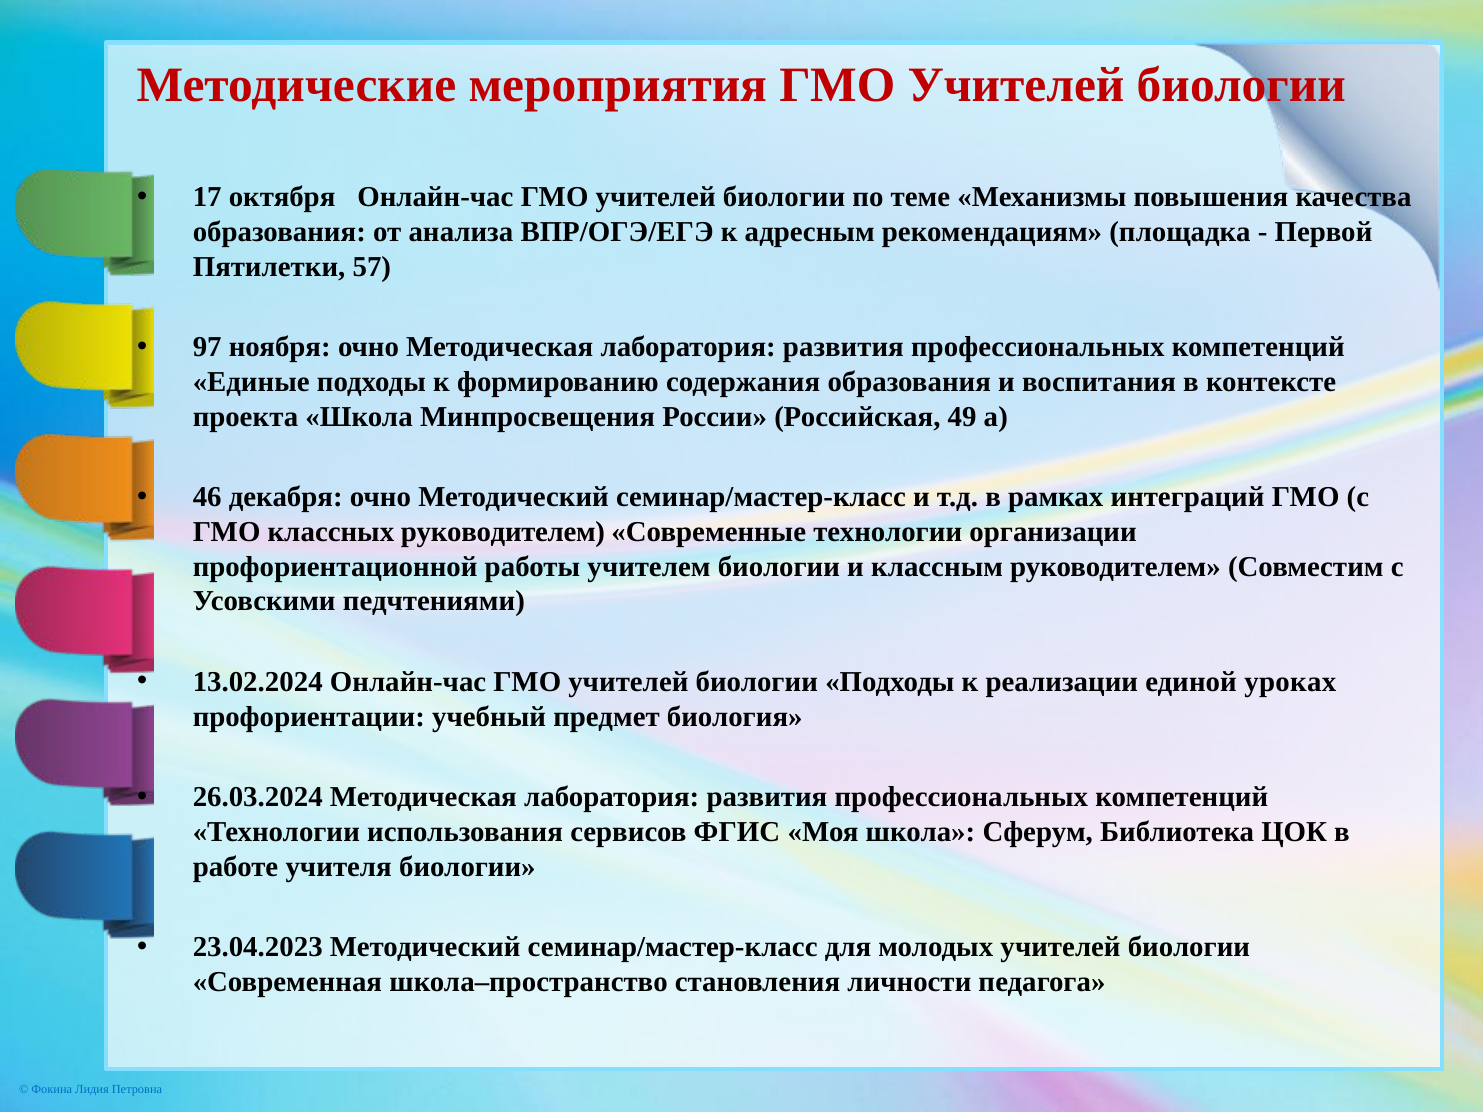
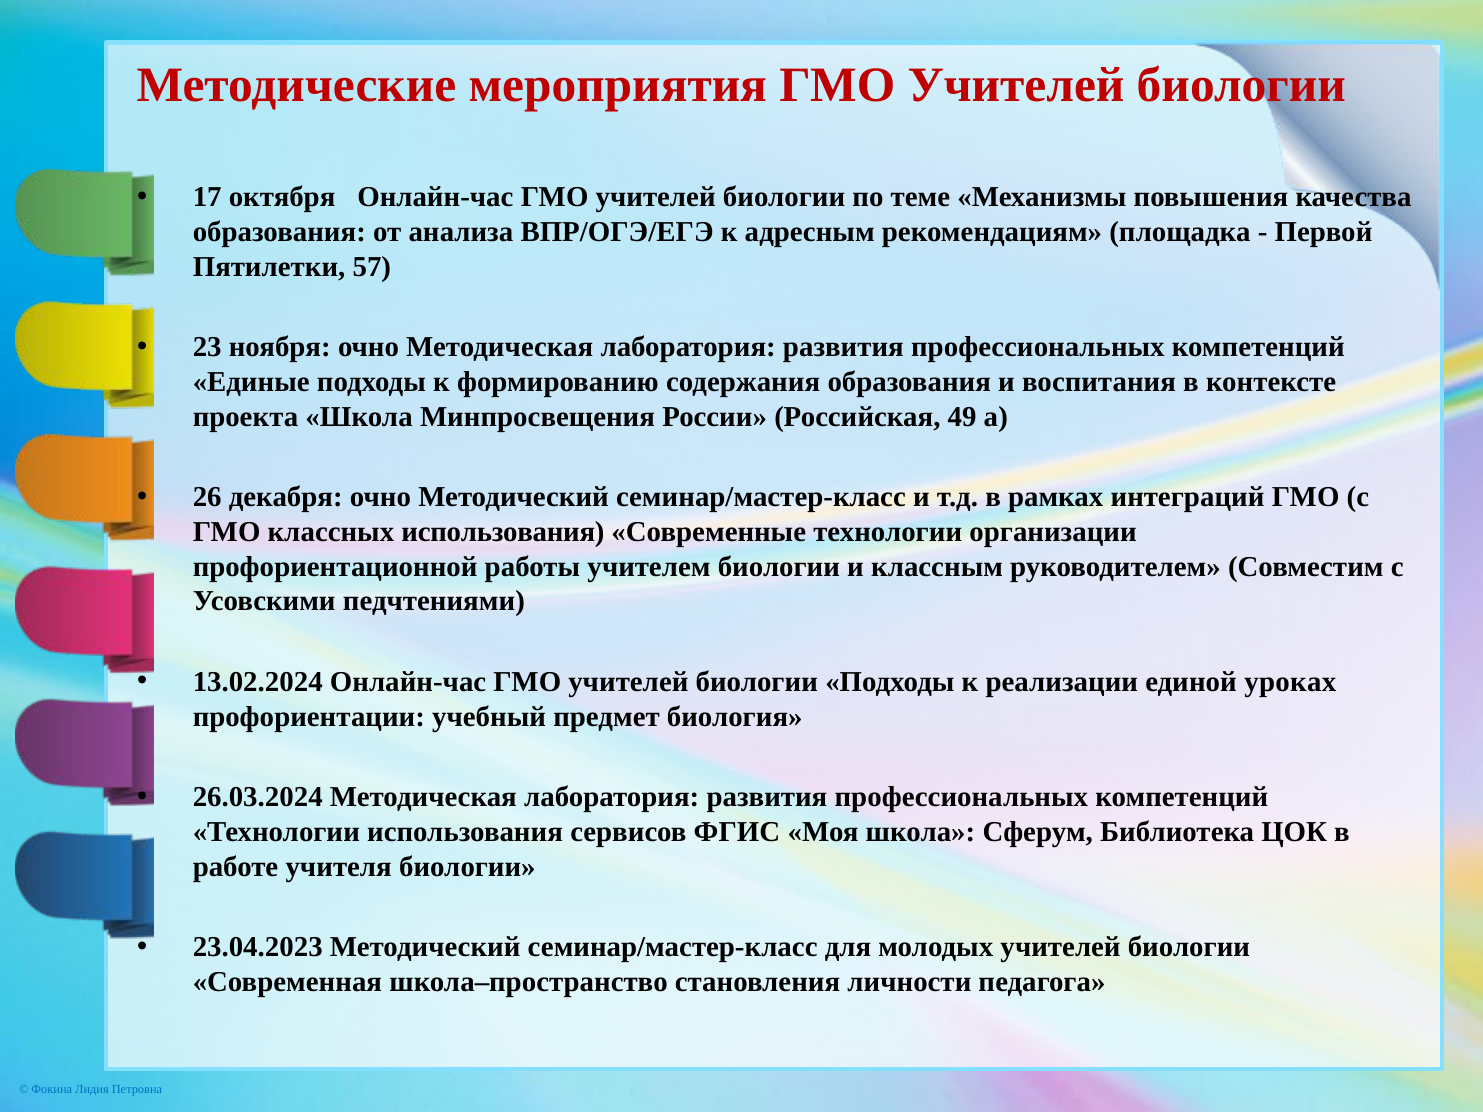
97: 97 -> 23
46: 46 -> 26
классных руководителем: руководителем -> использования
